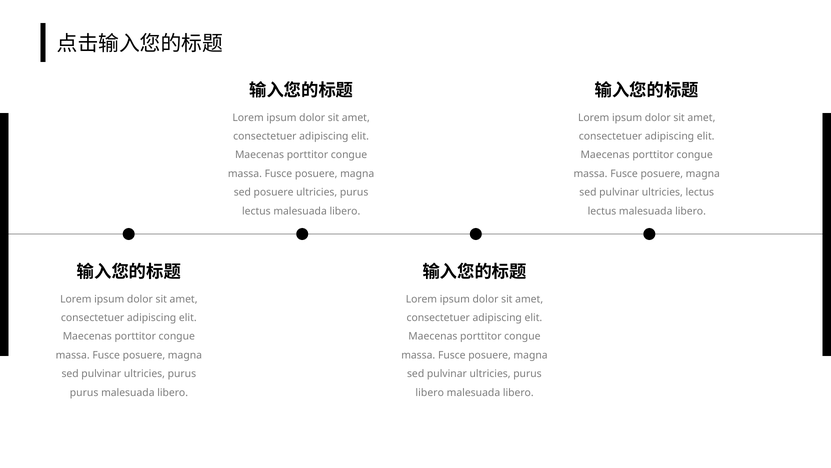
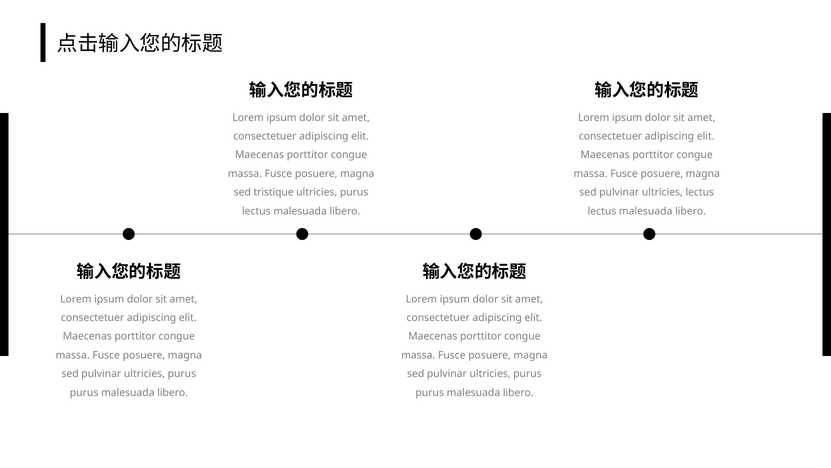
sed posuere: posuere -> tristique
libero at (430, 392): libero -> purus
